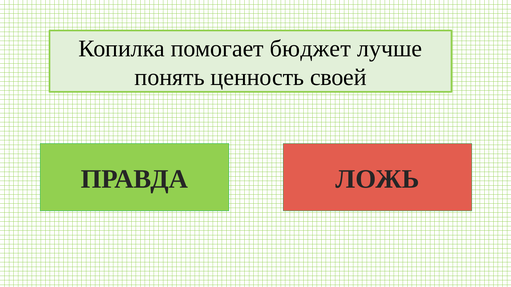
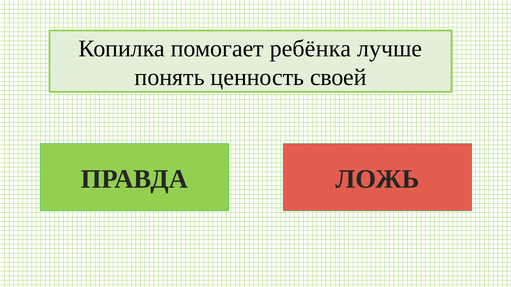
бюджет: бюджет -> ребёнка
